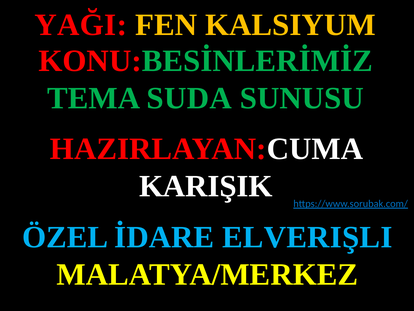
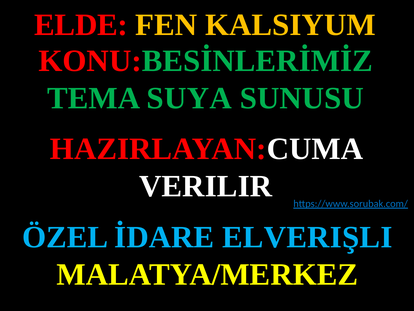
YAĞI: YAĞI -> ELDE
SUDA: SUDA -> SUYA
KARIŞIK: KARIŞIK -> VERILIR
